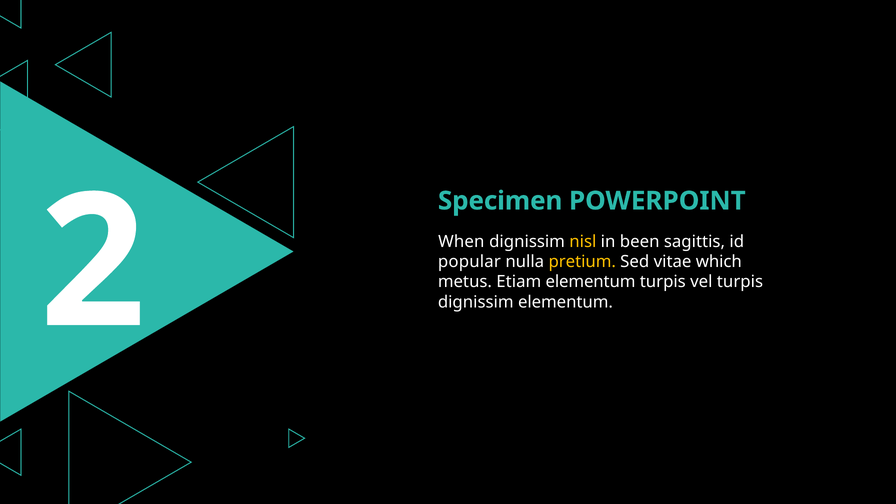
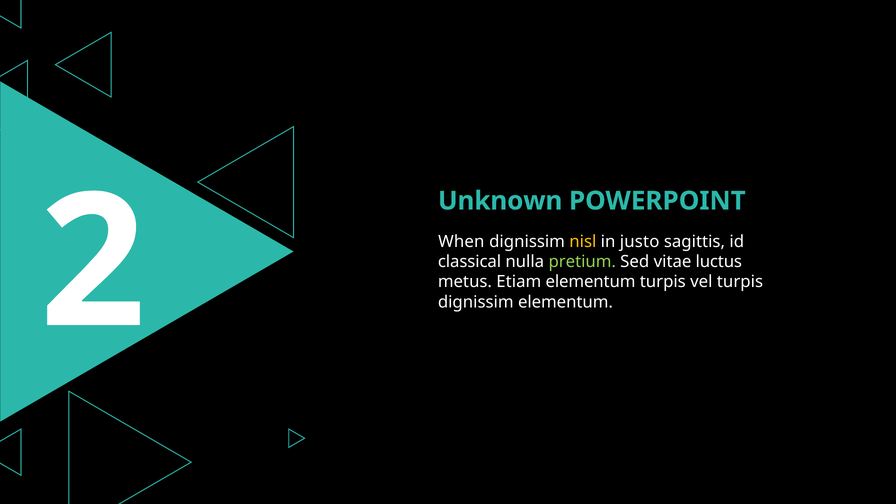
Specimen: Specimen -> Unknown
been: been -> justo
popular: popular -> classical
pretium colour: yellow -> light green
which: which -> luctus
